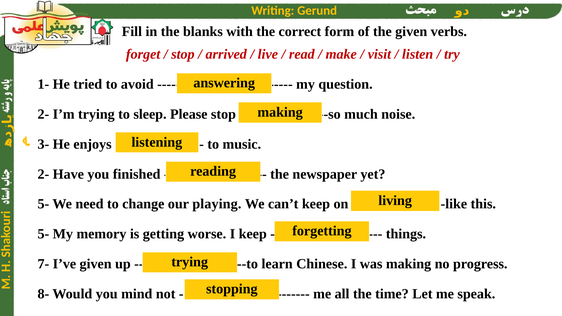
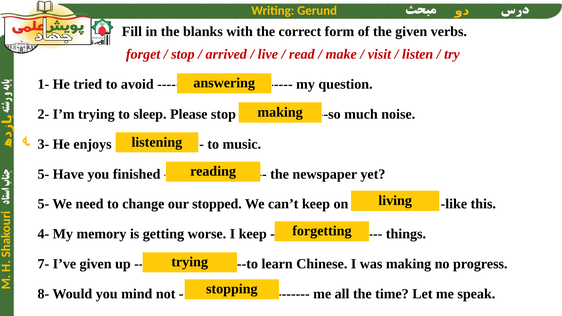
2- at (43, 174): 2- -> 5-
playing: playing -> stopped
5- at (43, 234): 5- -> 4-
